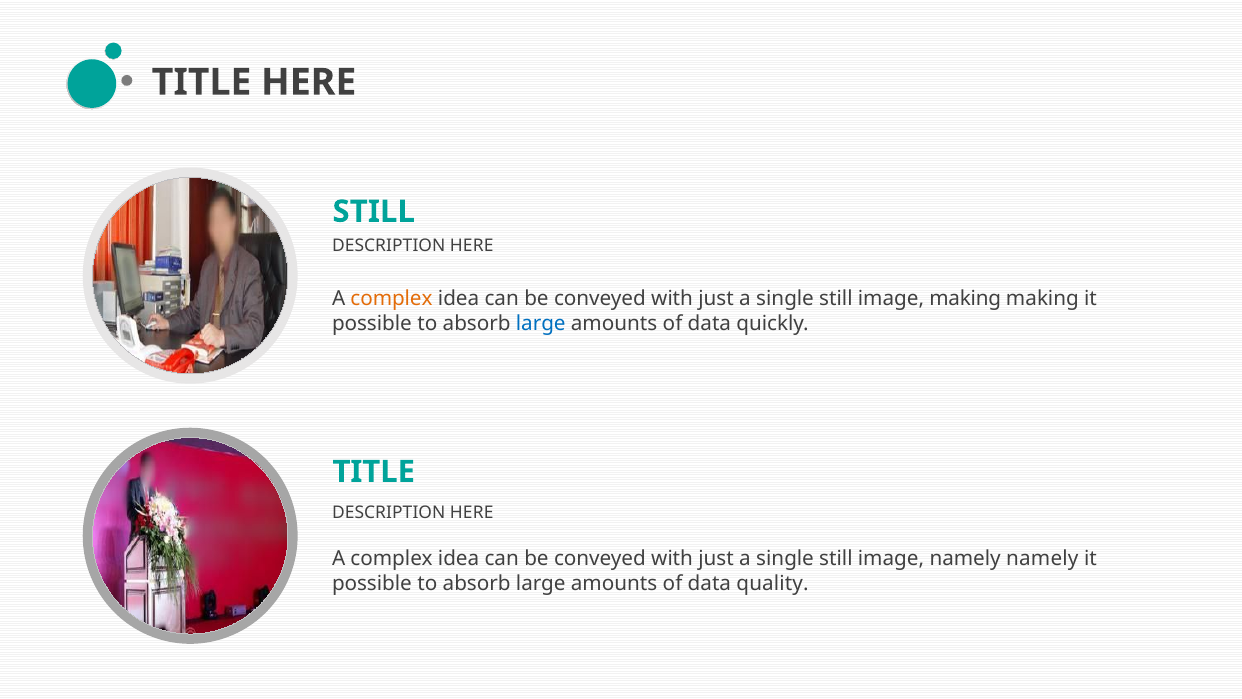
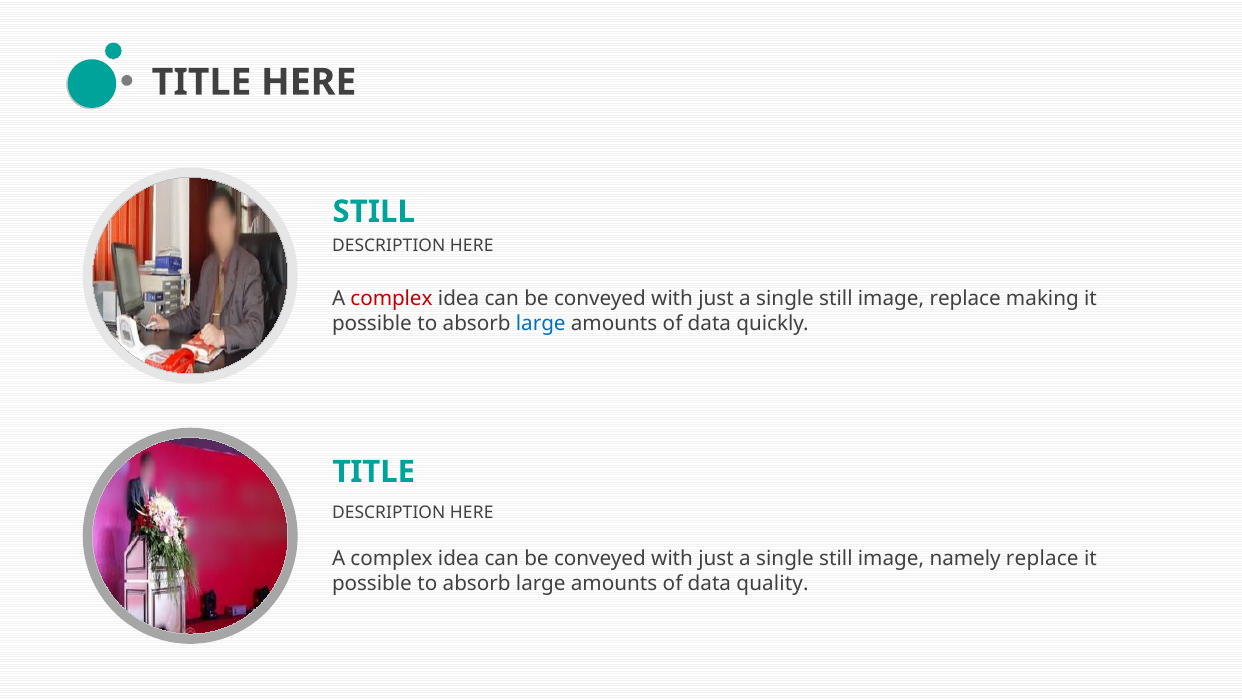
complex at (391, 298) colour: orange -> red
image making: making -> replace
namely namely: namely -> replace
